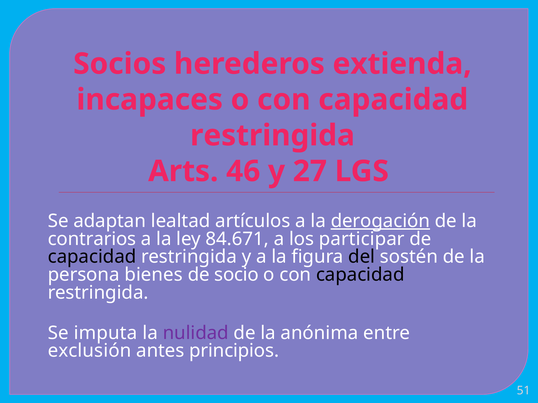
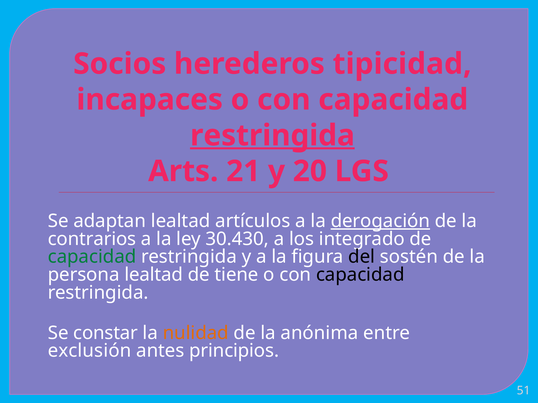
extienda: extienda -> tipicidad
restringida at (272, 136) underline: none -> present
46: 46 -> 21
27: 27 -> 20
84.671: 84.671 -> 30.430
participar: participar -> integrado
capacidad at (92, 257) colour: black -> green
persona bienes: bienes -> lealtad
socio: socio -> tiene
imputa: imputa -> constar
nulidad colour: purple -> orange
